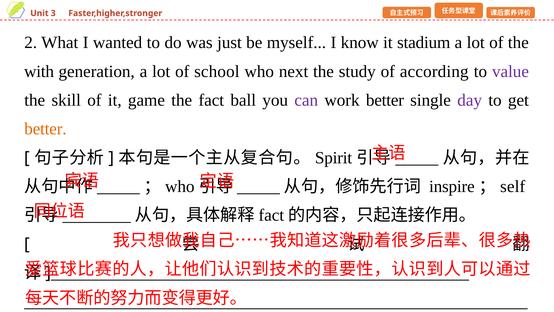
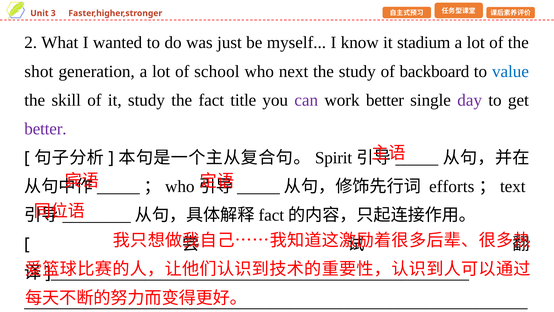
with: with -> shot
according: according -> backboard
value colour: purple -> blue
it game: game -> study
ball: ball -> title
better at (45, 129) colour: orange -> purple
inspire: inspire -> efforts
self: self -> text
